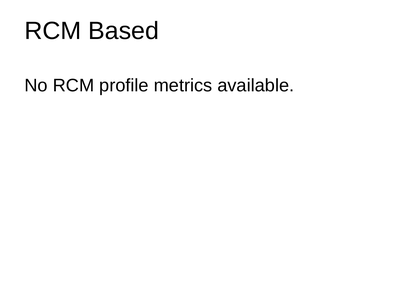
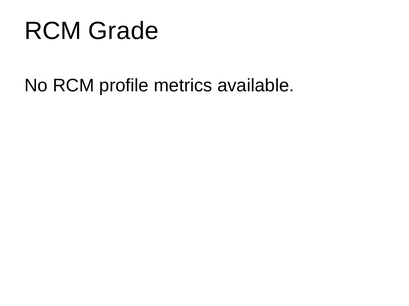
Based: Based -> Grade
